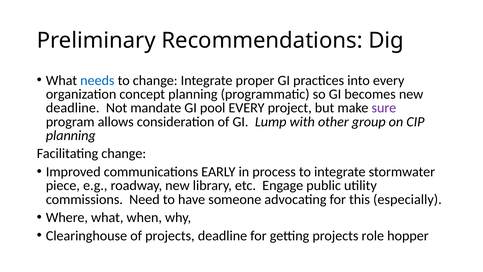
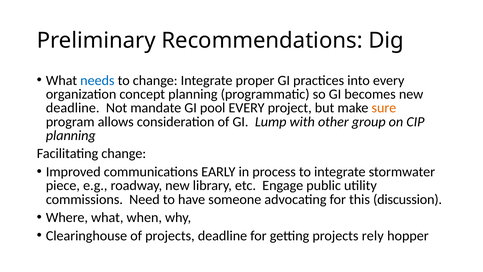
sure colour: purple -> orange
especially: especially -> discussion
role: role -> rely
